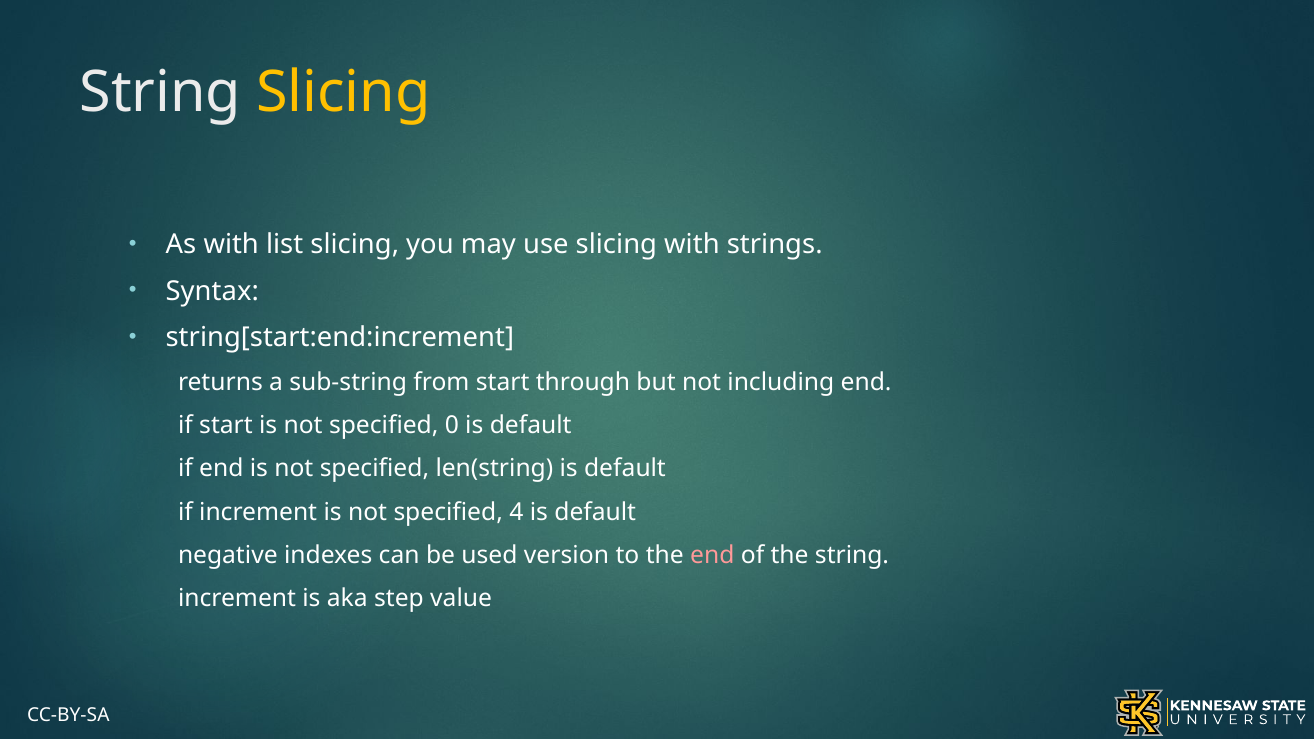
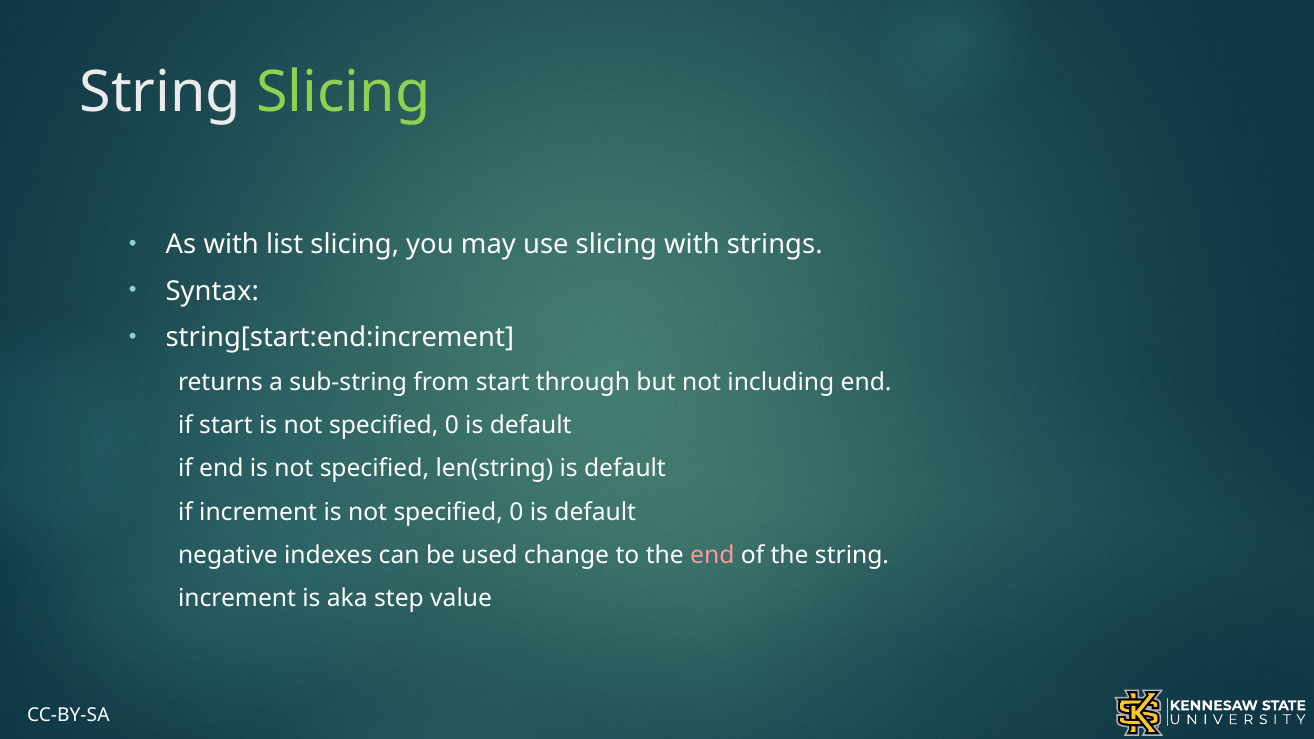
Slicing at (343, 92) colour: yellow -> light green
4 at (516, 512): 4 -> 0
version: version -> change
